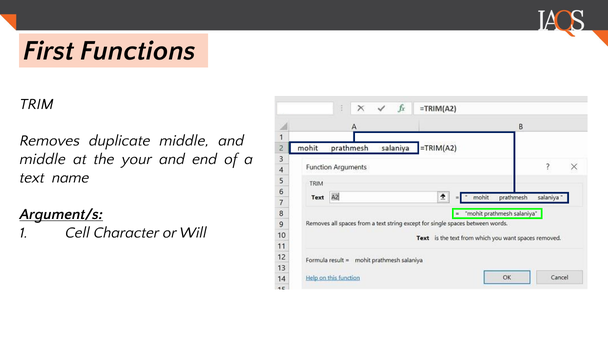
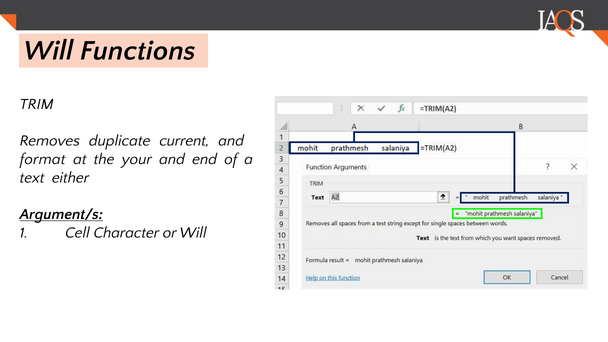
First at (49, 51): First -> Will
duplicate middle: middle -> current
middle at (43, 159): middle -> format
name: name -> either
